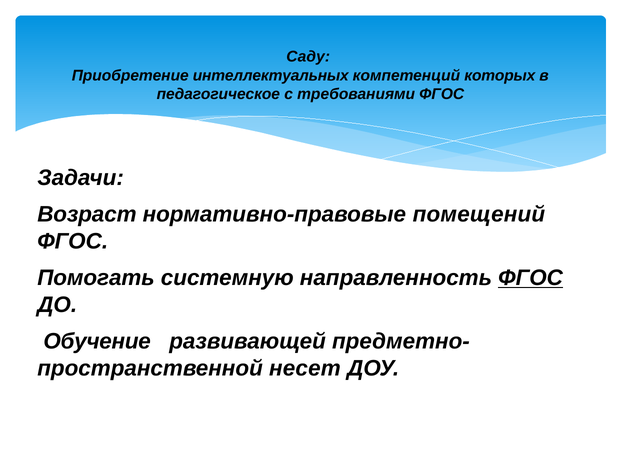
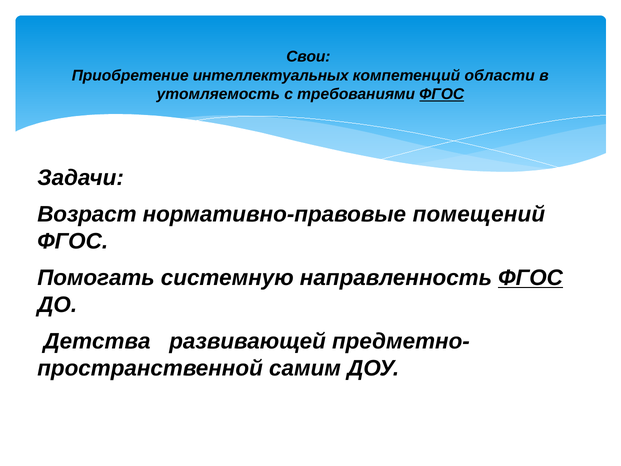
Саду: Саду -> Свои
которых: которых -> области
педагогическое: педагогическое -> утомляемость
ФГОС at (442, 94) underline: none -> present
Обучение: Обучение -> Детства
несет: несет -> самим
